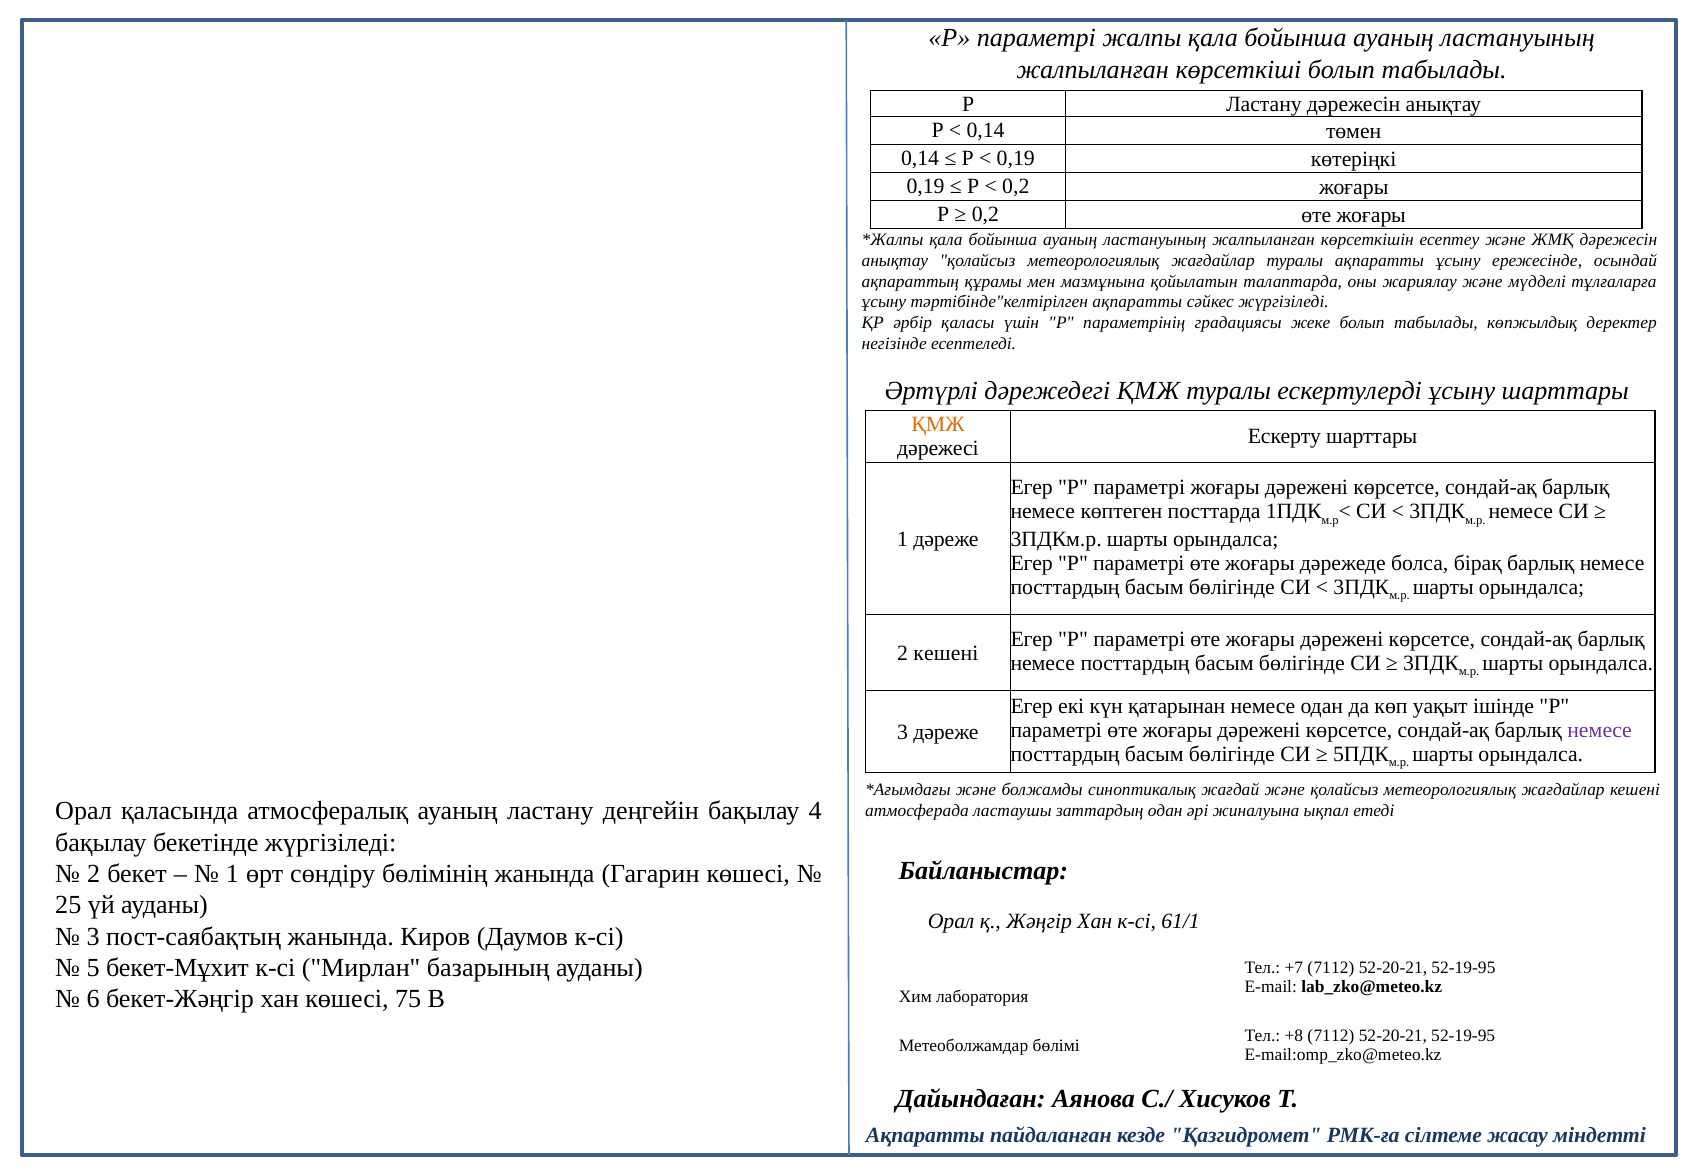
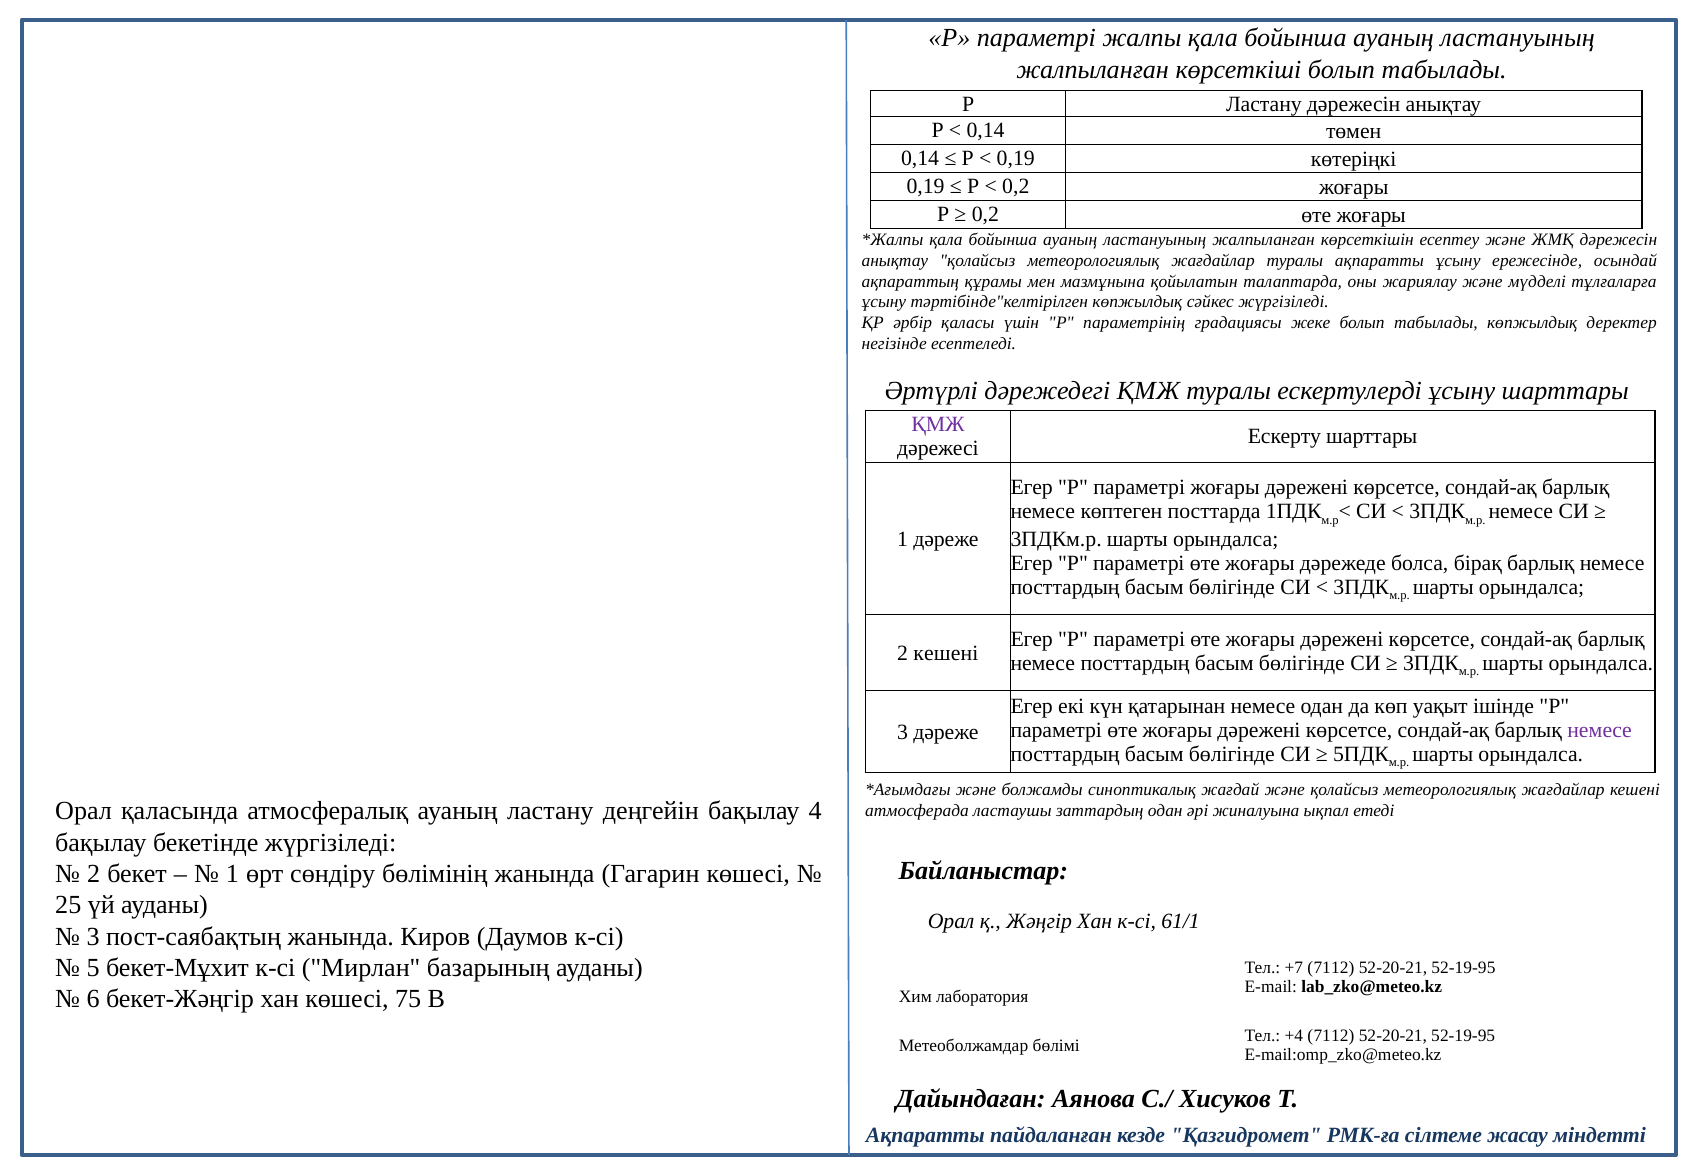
тәртібінде"келтірілген ақпаратты: ақпаратты -> көпжылдық
ҚМЖ at (938, 425) colour: orange -> purple
+8: +8 -> +4
